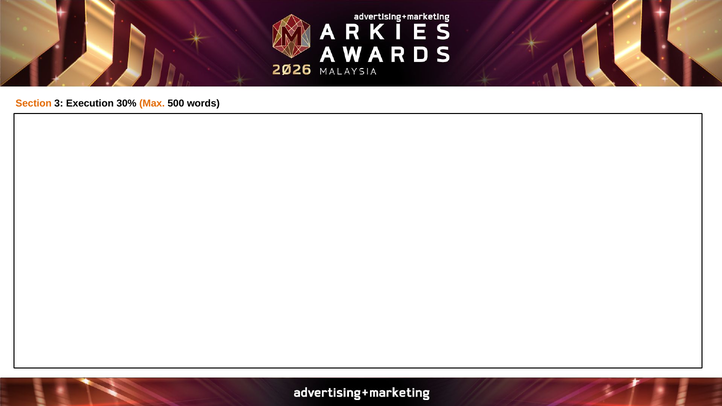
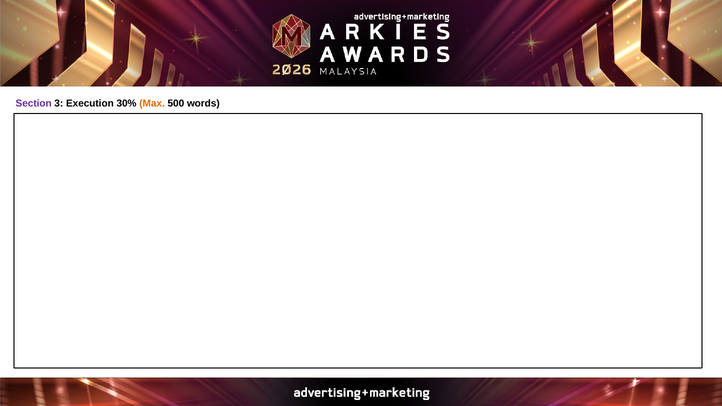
Section colour: orange -> purple
